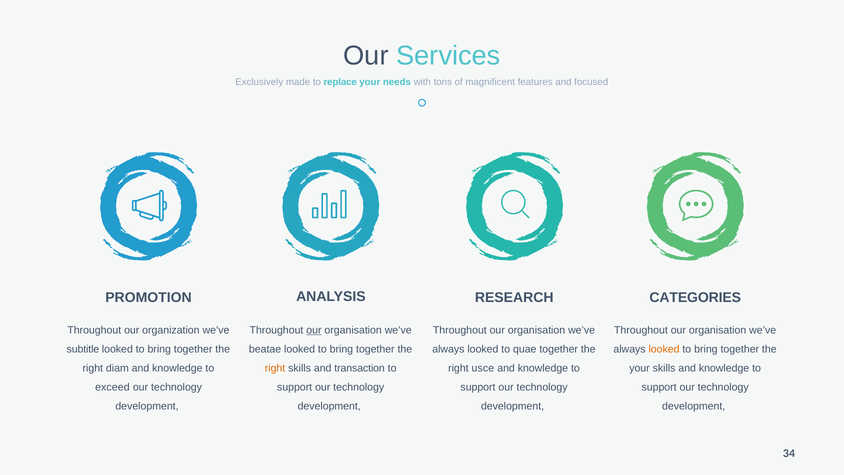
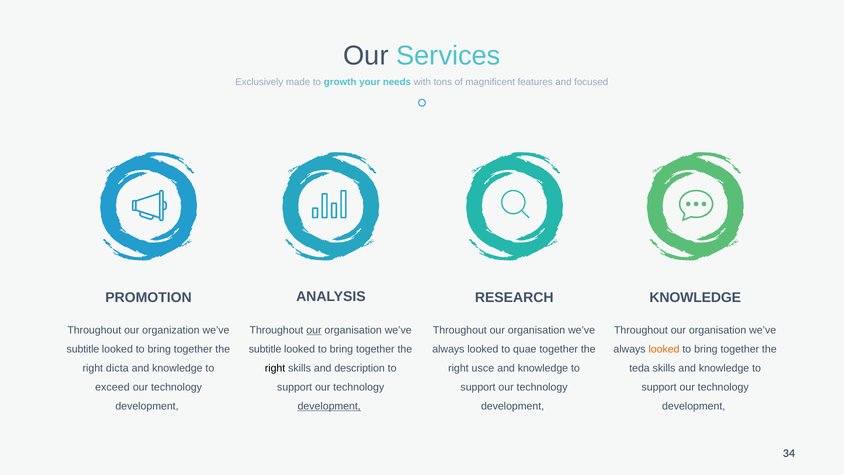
replace: replace -> growth
RESEARCH CATEGORIES: CATEGORIES -> KNOWLEDGE
beatae at (265, 349): beatae -> subtitle
diam: diam -> dicta
right at (275, 368) colour: orange -> black
transaction: transaction -> description
your at (640, 368): your -> teda
development at (329, 406) underline: none -> present
